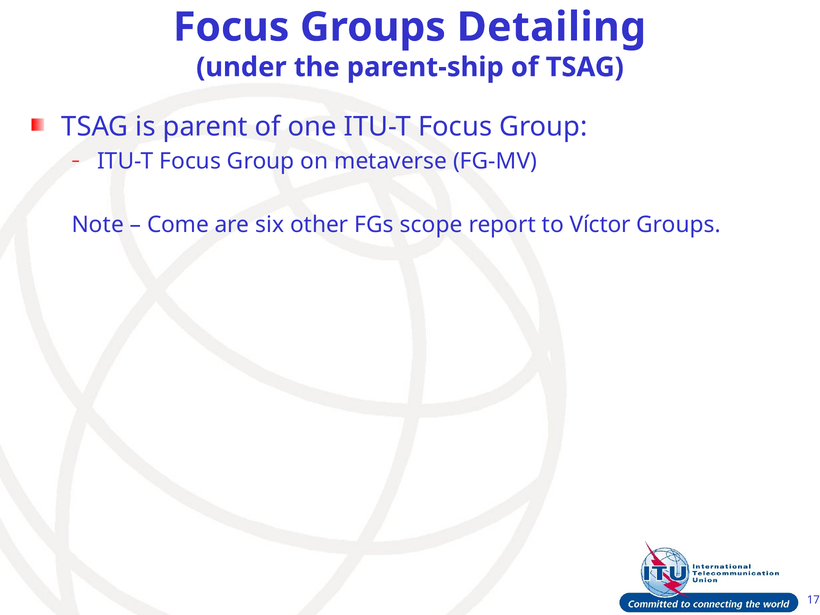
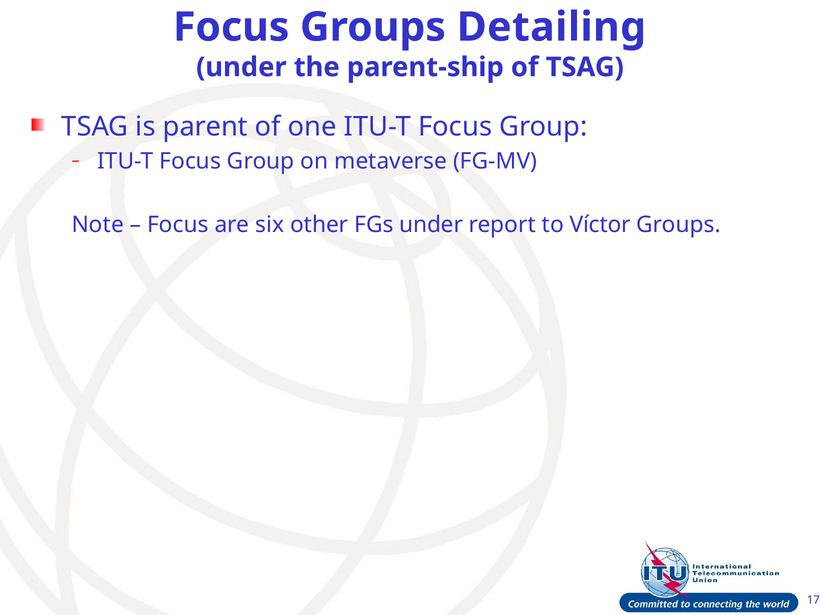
Come at (178, 225): Come -> Focus
FGs scope: scope -> under
